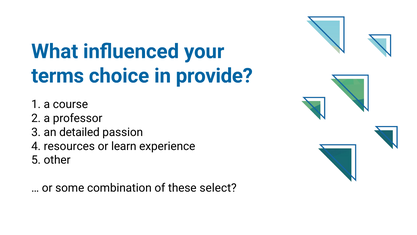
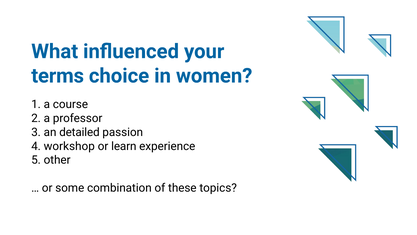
provide: provide -> women
resources: resources -> workshop
select: select -> topics
